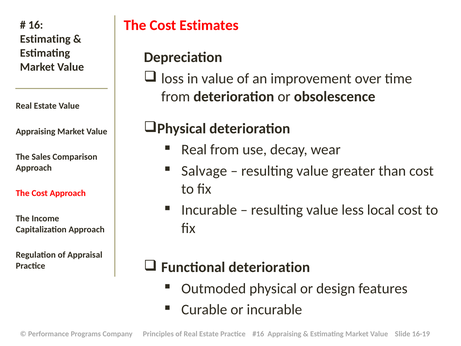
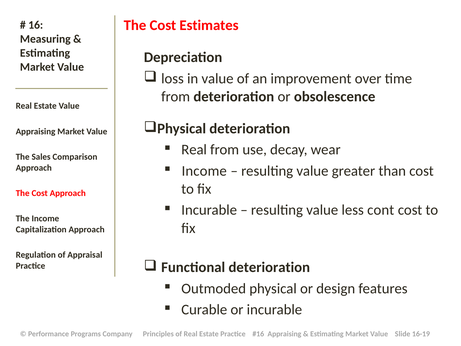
Estimating at (45, 39): Estimating -> Measuring
Salvage at (204, 171): Salvage -> Income
local: local -> cont
